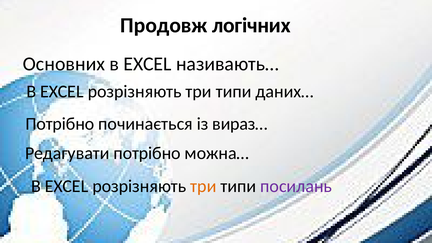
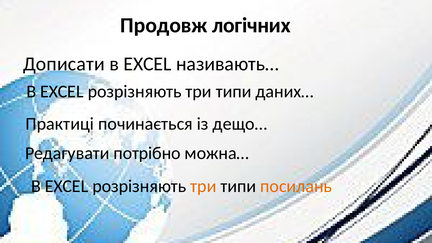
Основних: Основних -> Дописати
Потрібно at (60, 124): Потрібно -> Практиці
вираз…: вираз… -> дещо…
посилань colour: purple -> orange
